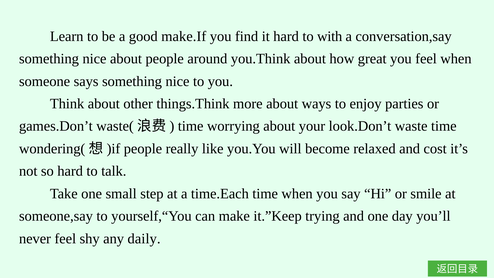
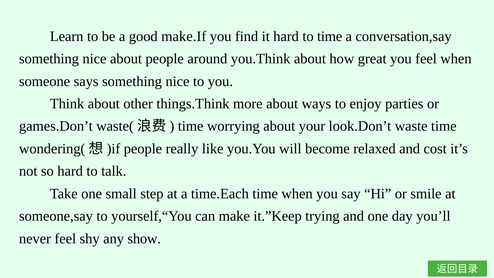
to with: with -> time
daily: daily -> show
